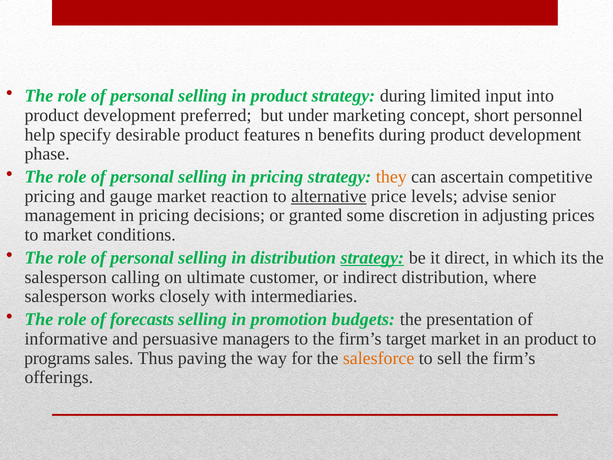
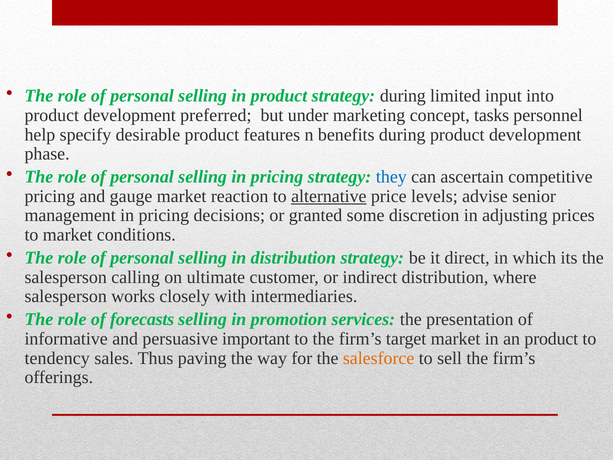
short: short -> tasks
they colour: orange -> blue
strategy at (372, 258) underline: present -> none
budgets: budgets -> services
managers: managers -> important
programs: programs -> tendency
